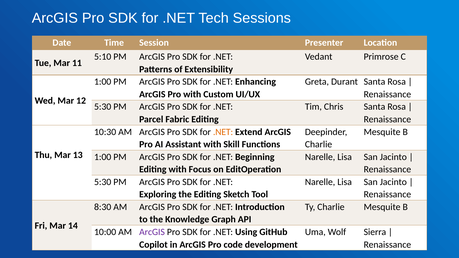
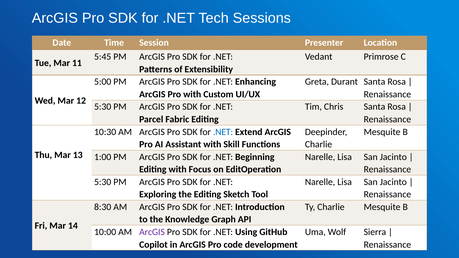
5:10: 5:10 -> 5:45
1:00 at (103, 82): 1:00 -> 5:00
.NET at (223, 132) colour: orange -> blue
